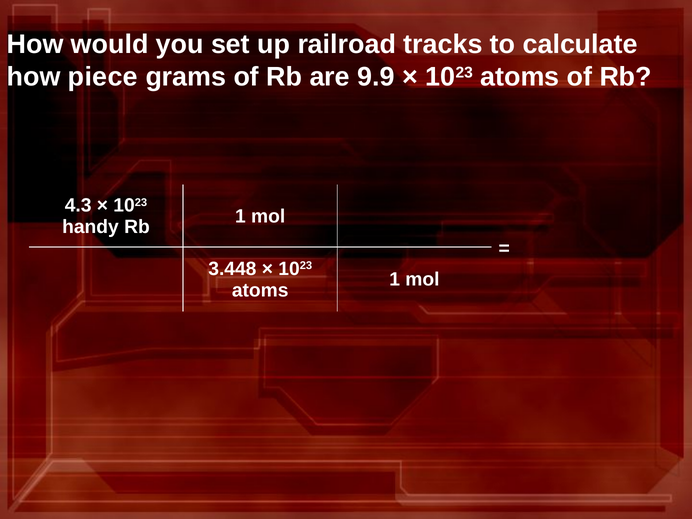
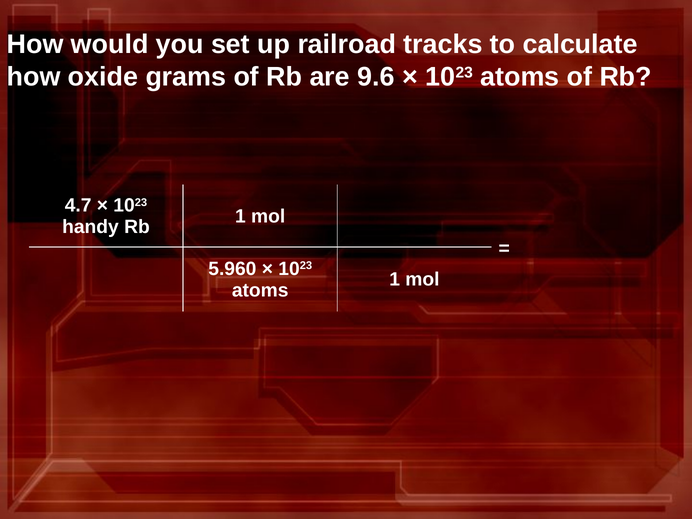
piece: piece -> oxide
9.9: 9.9 -> 9.6
4.3: 4.3 -> 4.7
3.448: 3.448 -> 5.960
